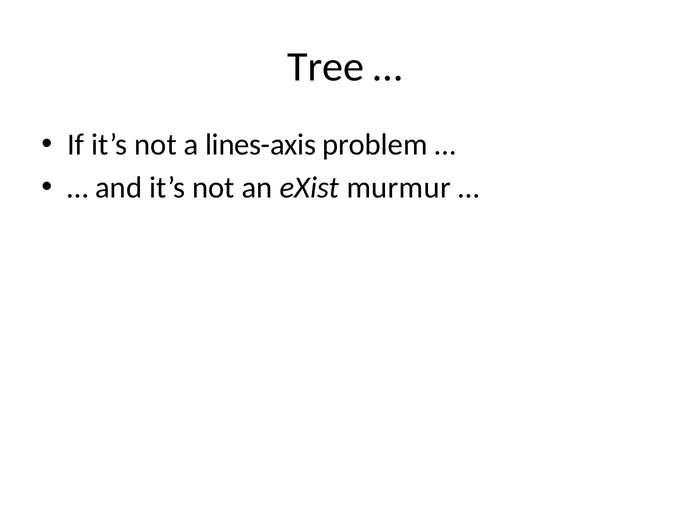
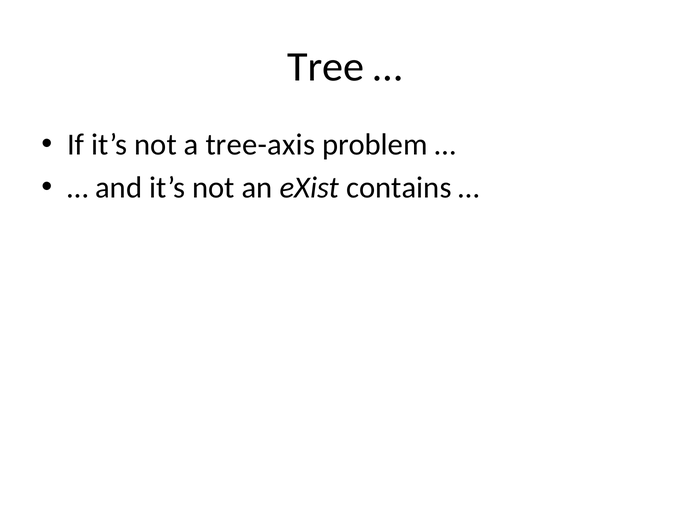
lines-axis: lines-axis -> tree-axis
murmur: murmur -> contains
